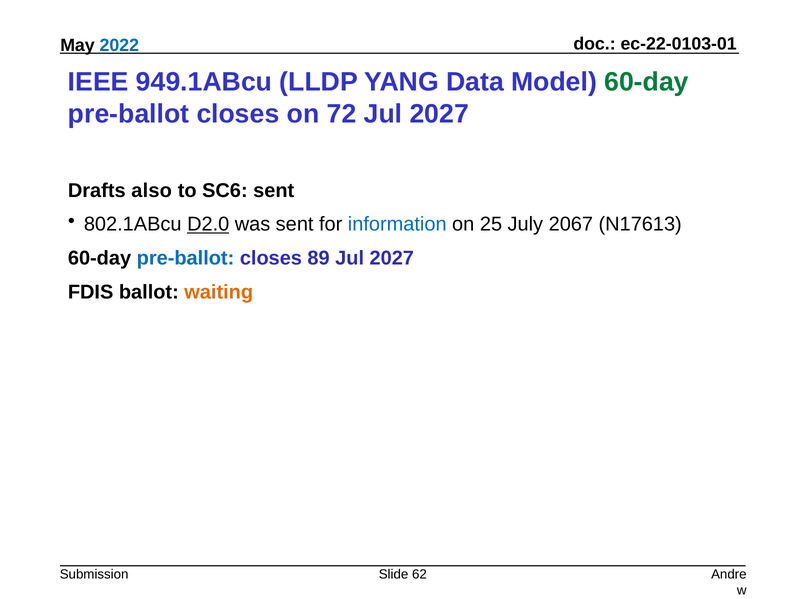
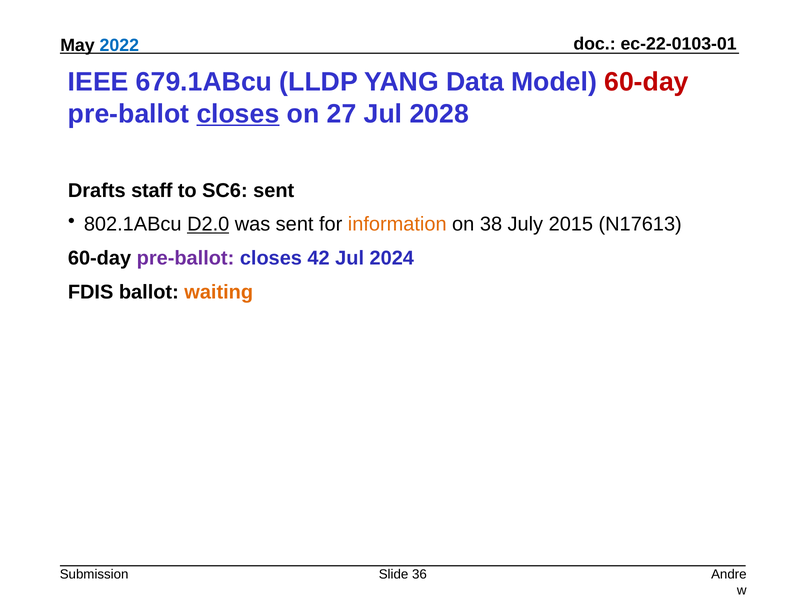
949.1ABcu: 949.1ABcu -> 679.1ABcu
60-day at (647, 82) colour: green -> red
closes at (238, 114) underline: none -> present
72: 72 -> 27
2027 at (439, 114): 2027 -> 2028
also: also -> staff
information colour: blue -> orange
25: 25 -> 38
2067: 2067 -> 2015
pre-ballot at (185, 258) colour: blue -> purple
89: 89 -> 42
2027 at (392, 258): 2027 -> 2024
62: 62 -> 36
